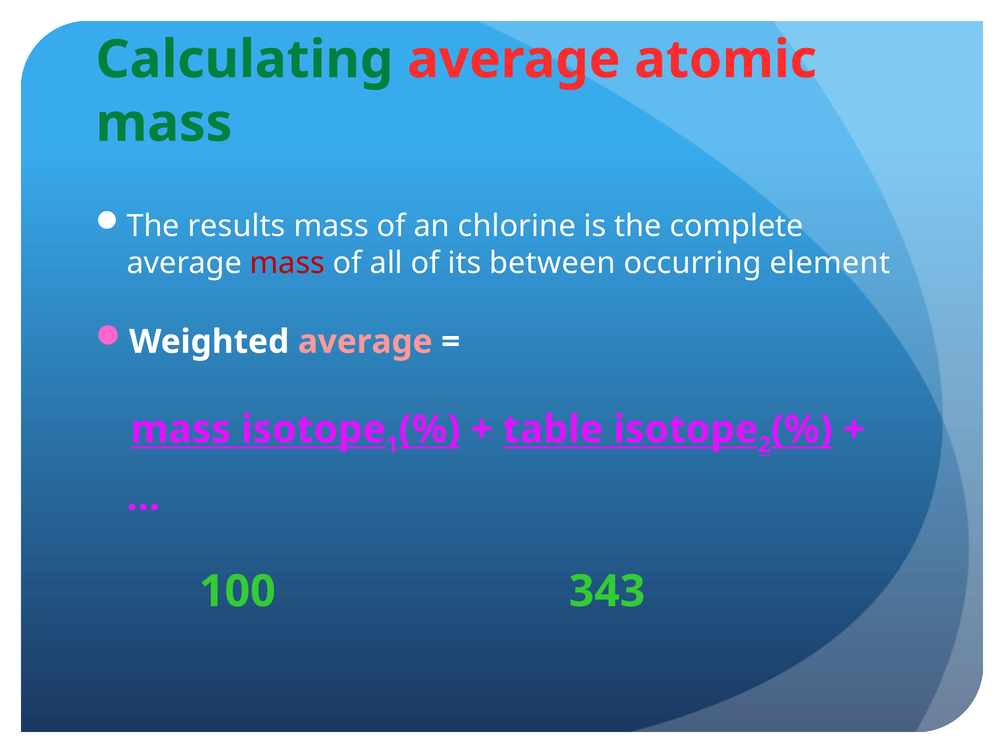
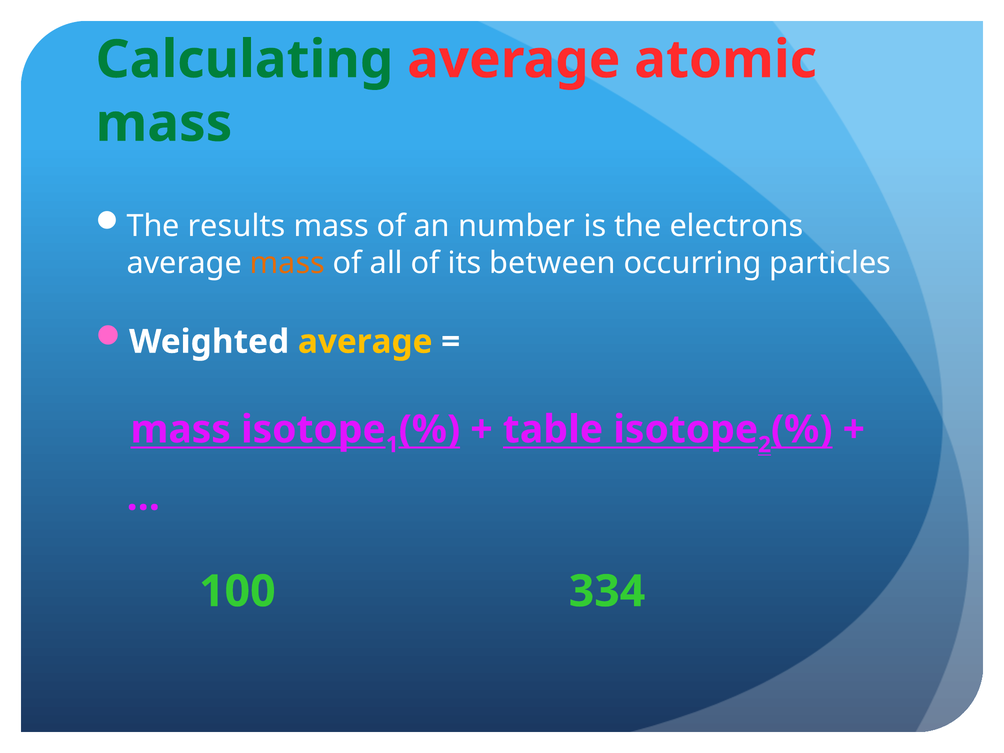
chlorine: chlorine -> number
complete: complete -> electrons
mass at (287, 263) colour: red -> orange
element: element -> particles
average at (365, 342) colour: pink -> yellow
343: 343 -> 334
